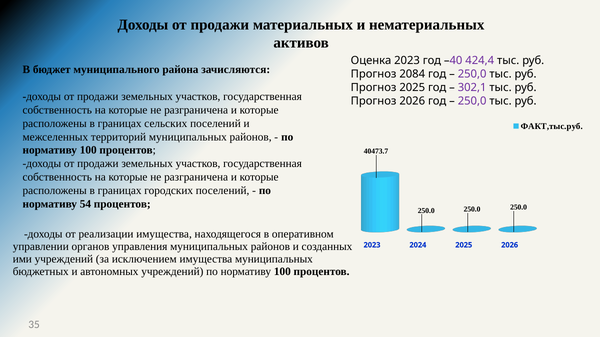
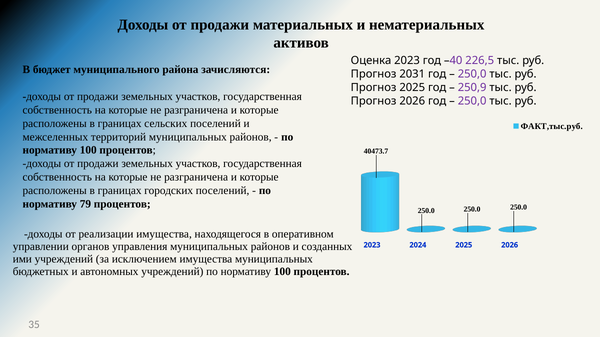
424,4: 424,4 -> 226,5
2084: 2084 -> 2031
302,1: 302,1 -> 250,9
54: 54 -> 79
